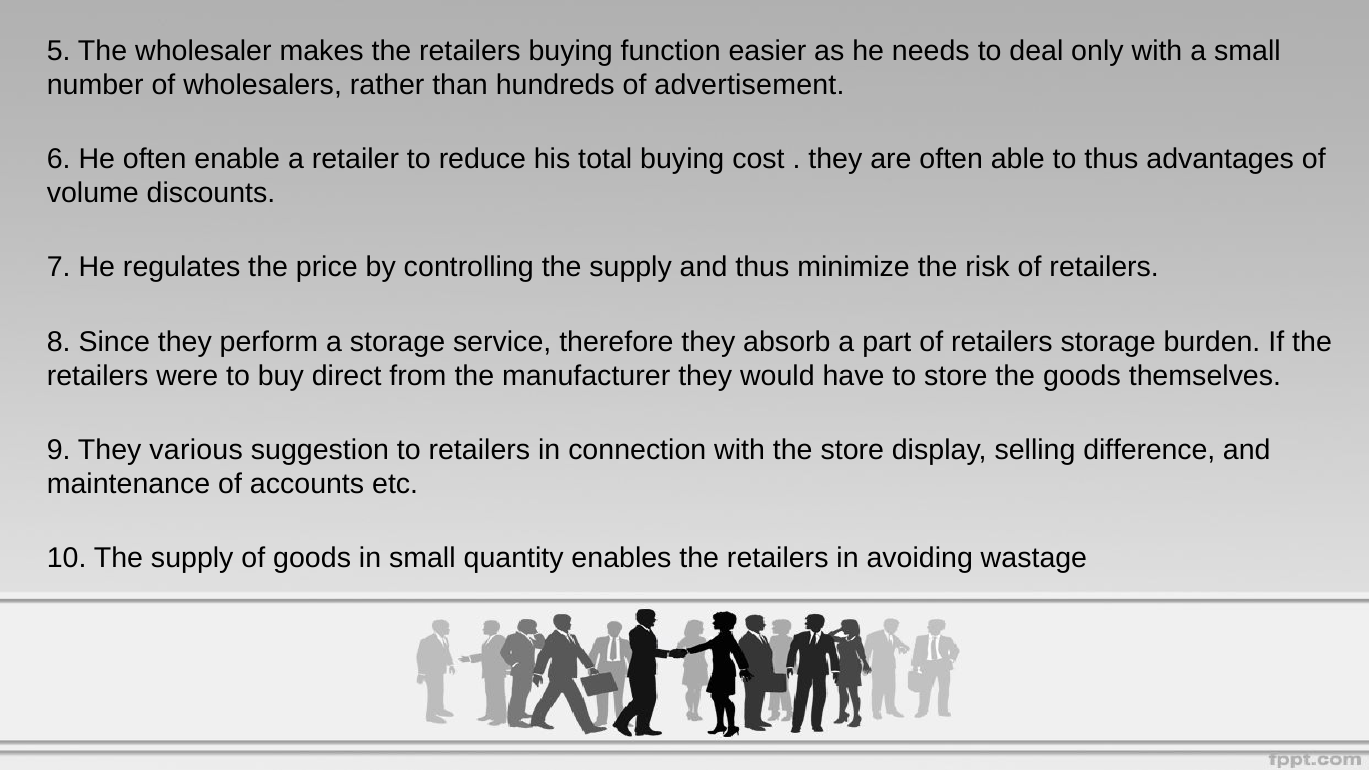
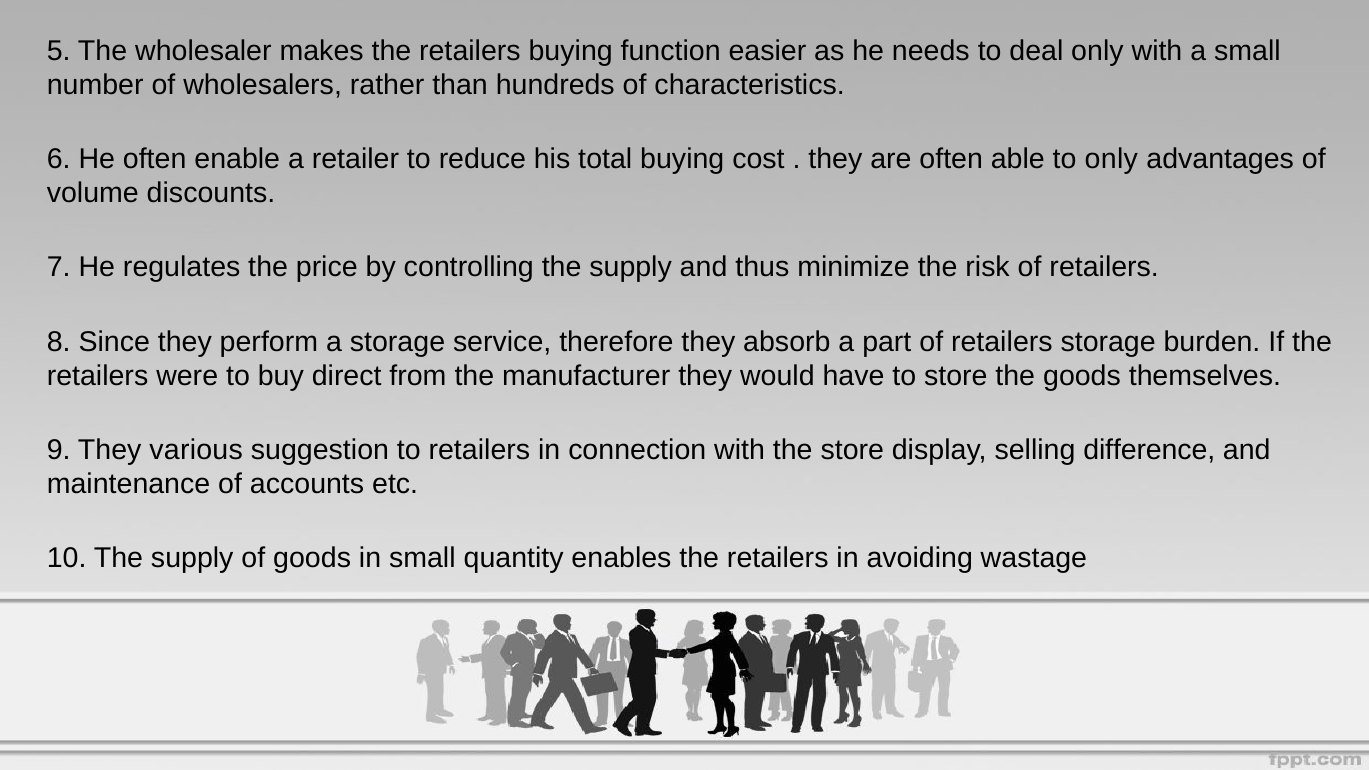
advertisement: advertisement -> characteristics
to thus: thus -> only
